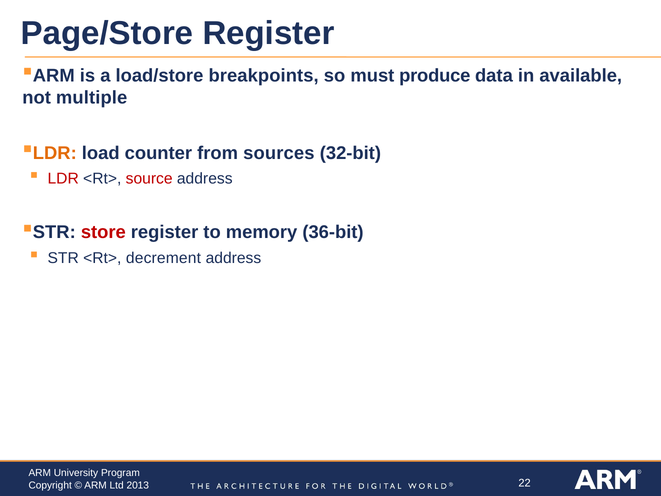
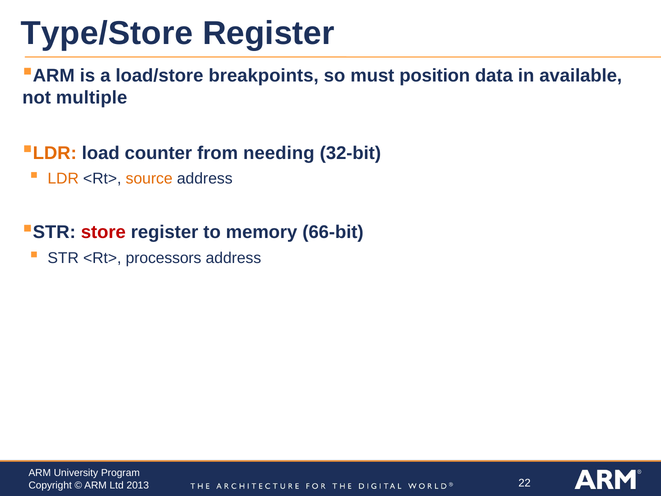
Page/Store: Page/Store -> Type/Store
produce: produce -> position
sources: sources -> needing
LDR at (63, 179) colour: red -> orange
source colour: red -> orange
36-bit: 36-bit -> 66-bit
decrement: decrement -> processors
